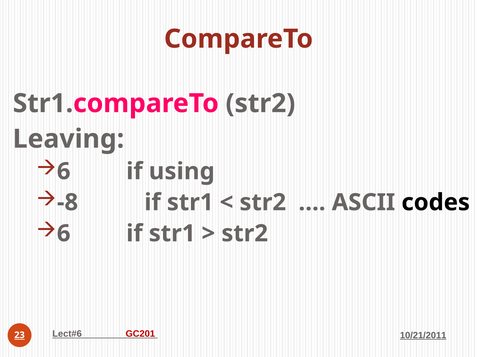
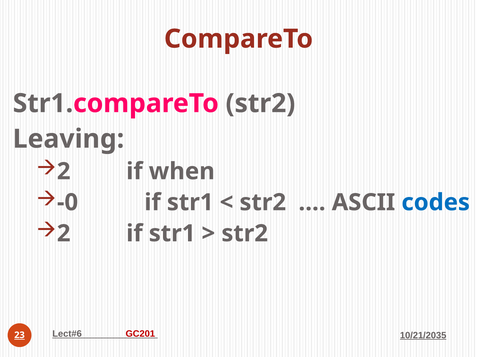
6 at (64, 172): 6 -> 2
using: using -> when
-8: -8 -> -0
codes colour: black -> blue
6 at (64, 234): 6 -> 2
10/21/2011: 10/21/2011 -> 10/21/2035
